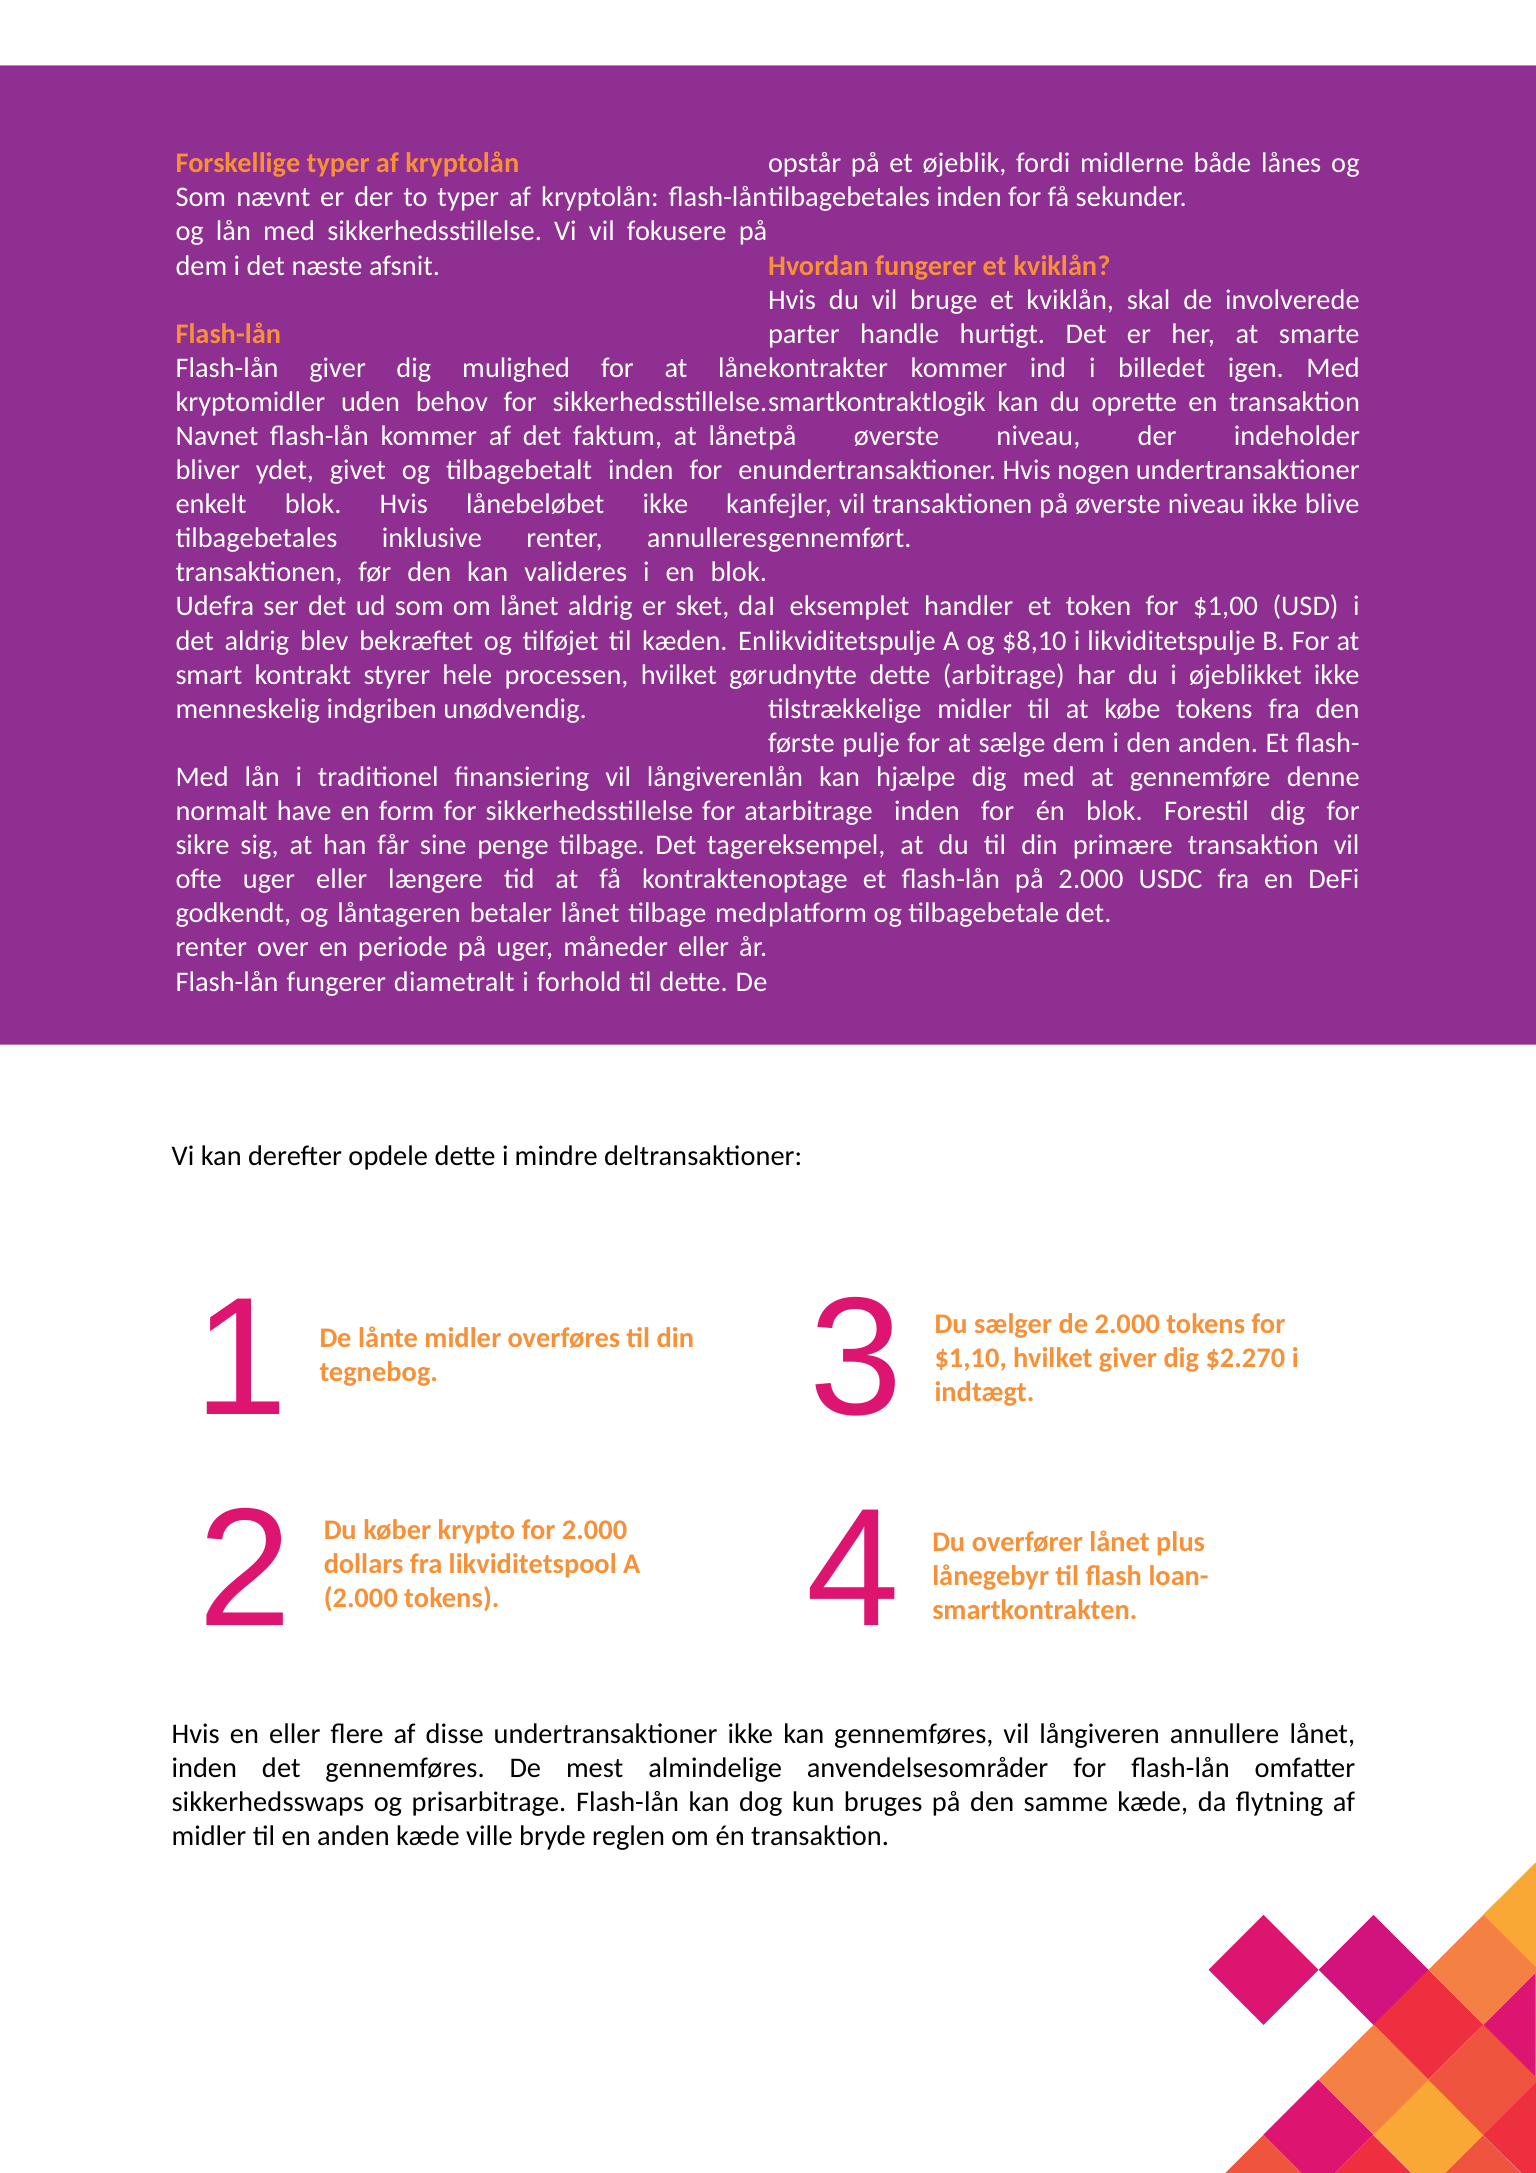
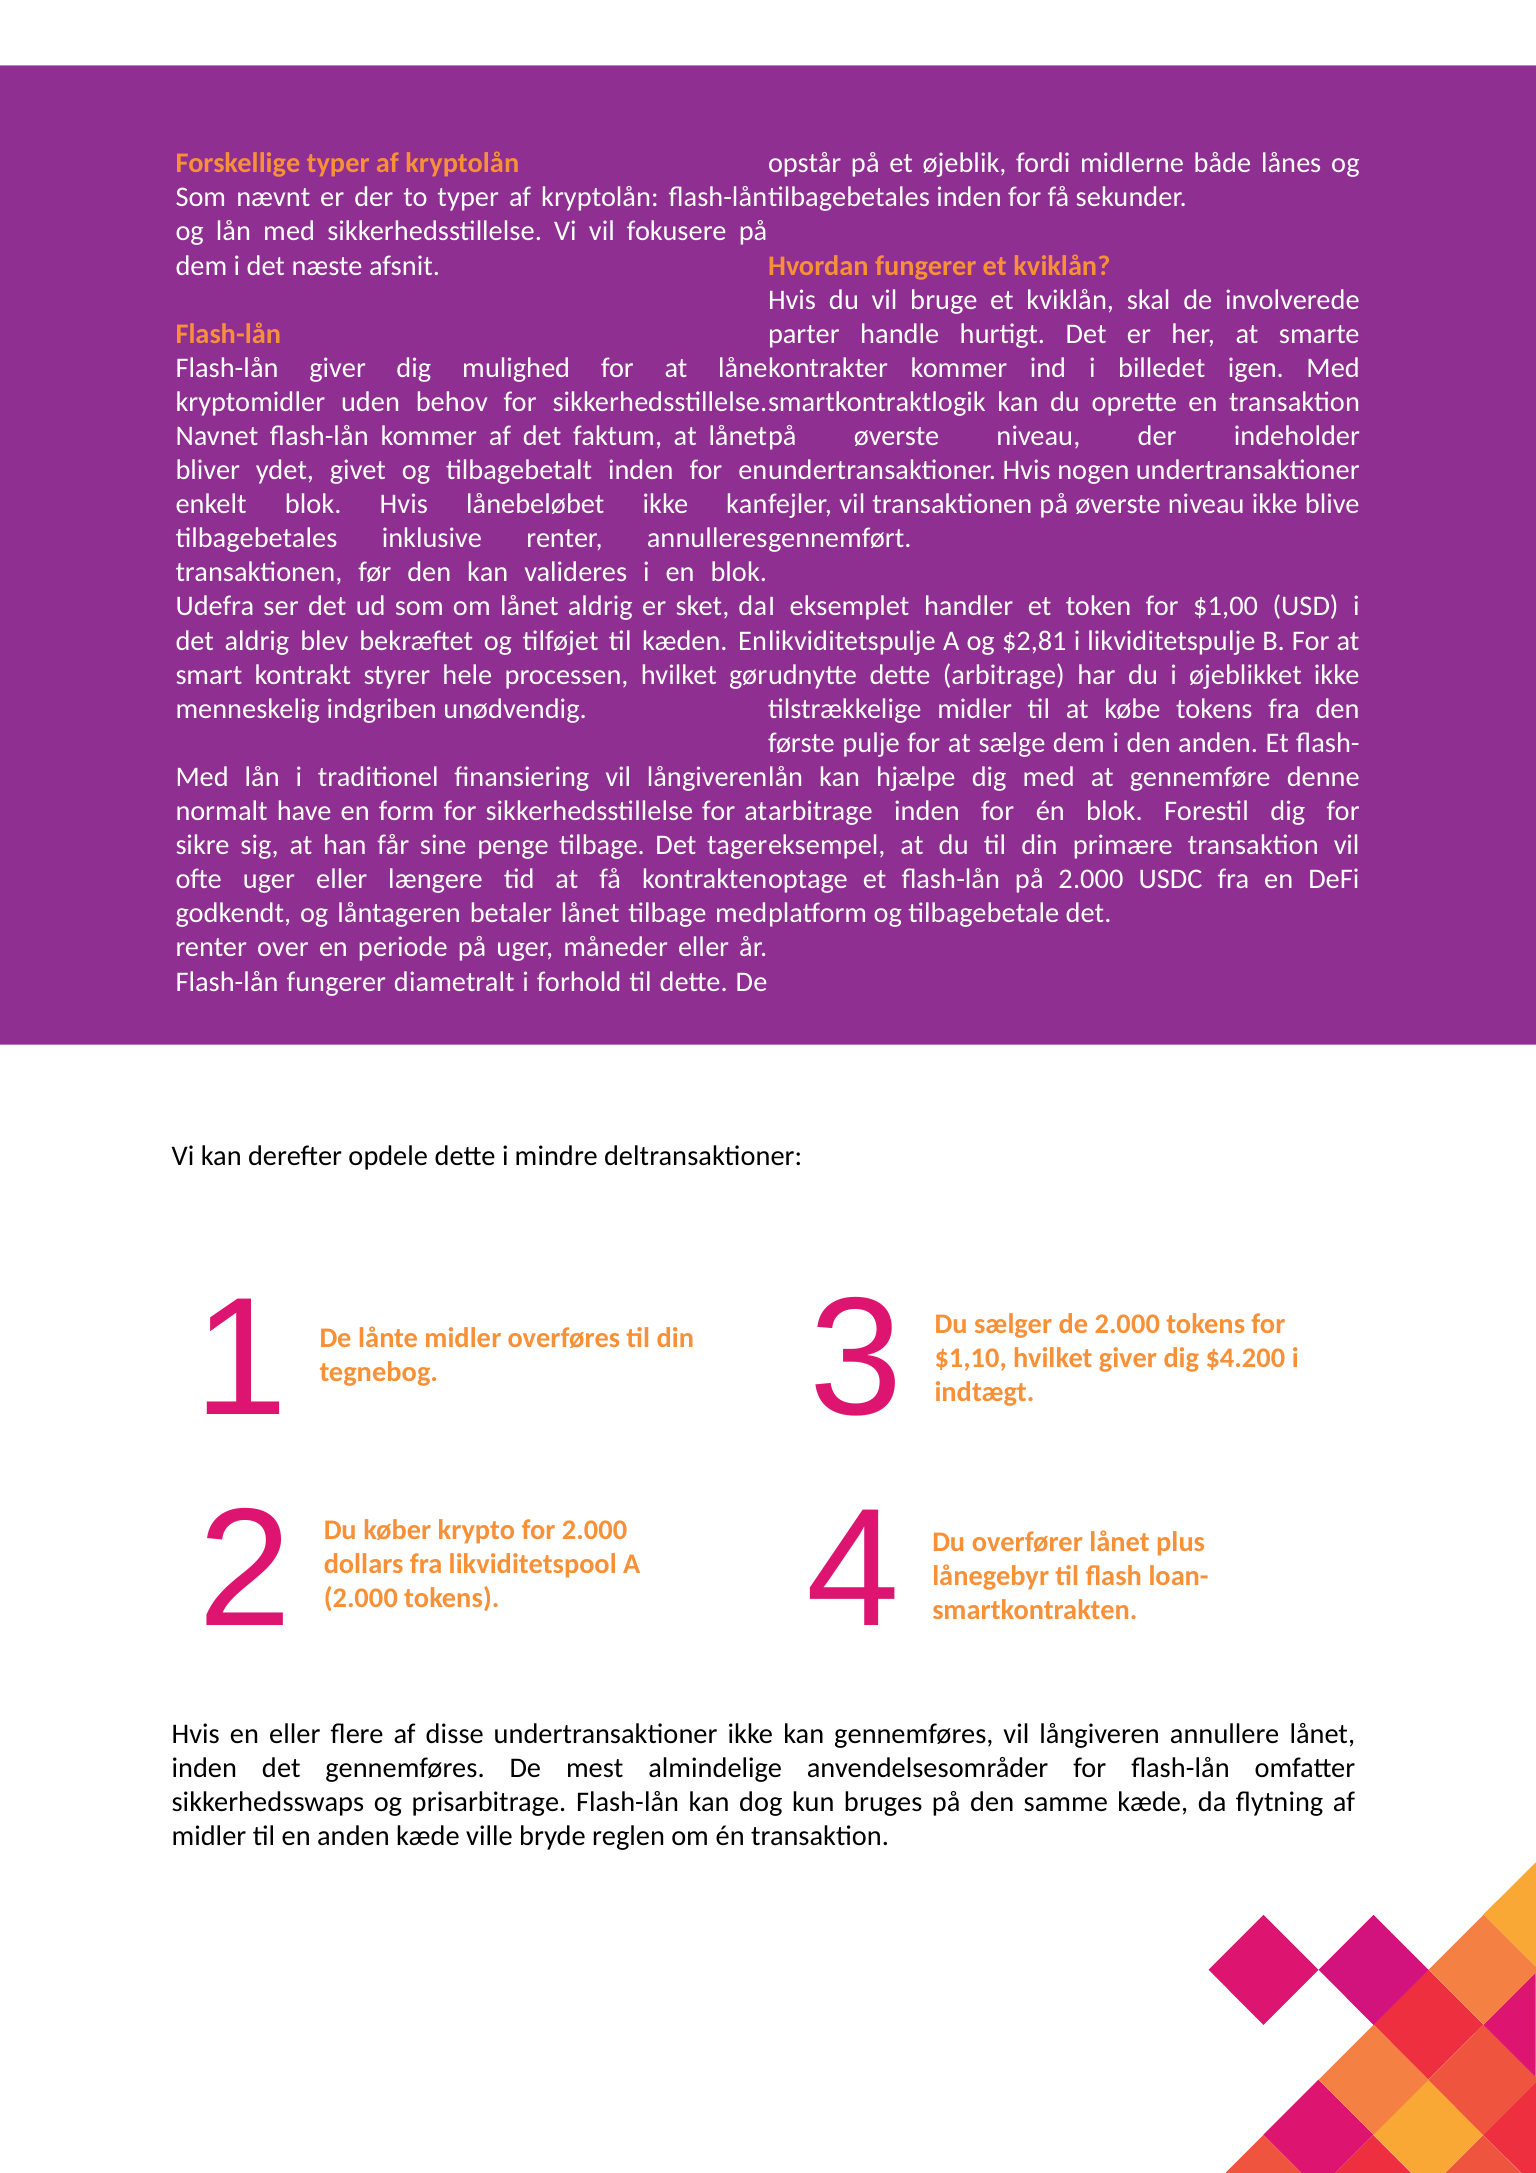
$8,10: $8,10 -> $2,81
$2.270: $2.270 -> $4.200
